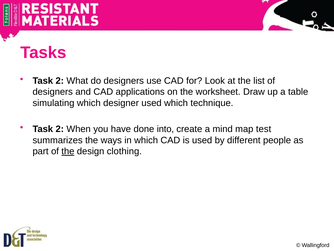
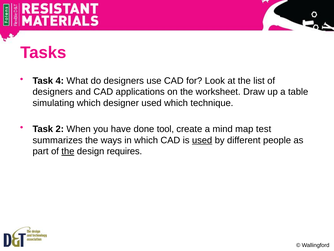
2 at (60, 81): 2 -> 4
into: into -> tool
used at (202, 140) underline: none -> present
clothing: clothing -> requires
